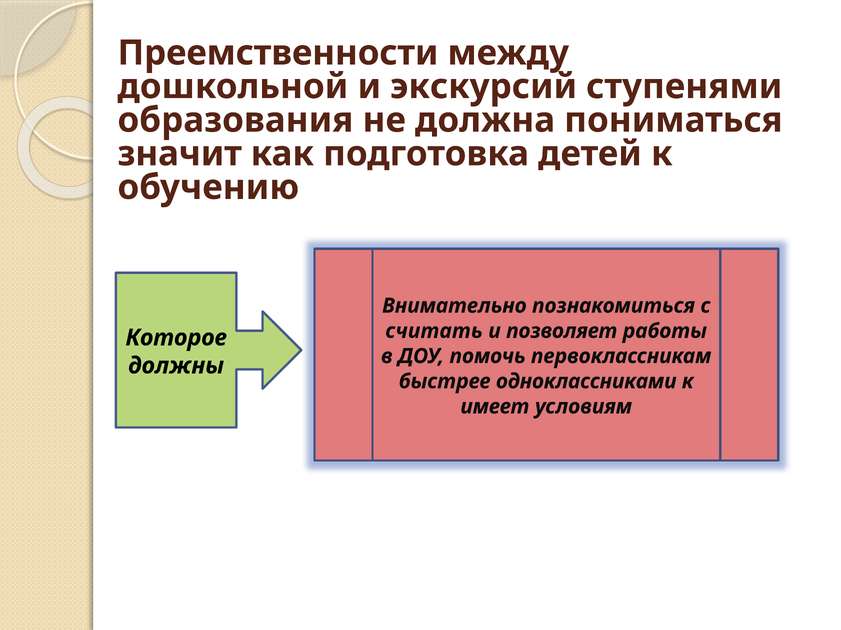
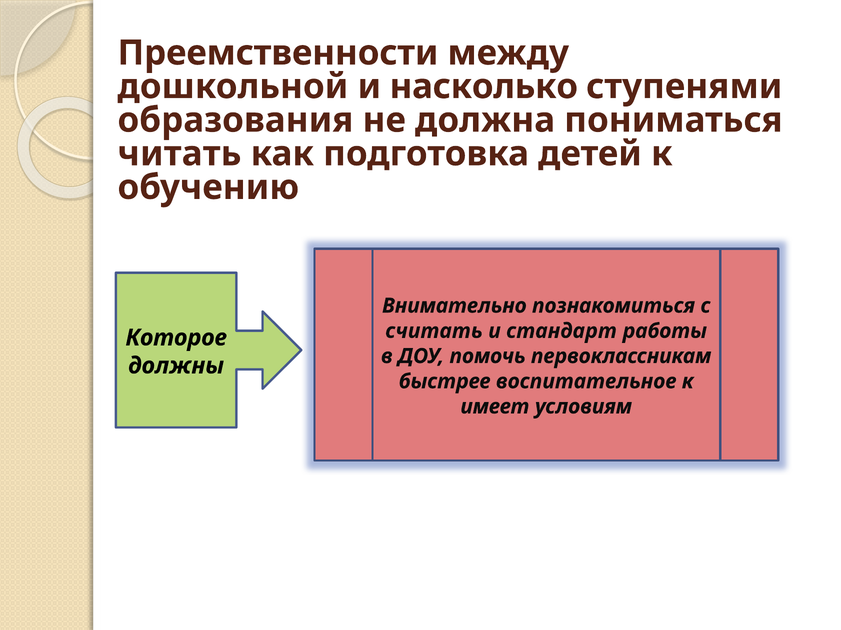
экскурсий: экскурсий -> насколько
значит: значит -> читать
позволяет: позволяет -> стандарт
одноклассниками: одноклассниками -> воспитательное
